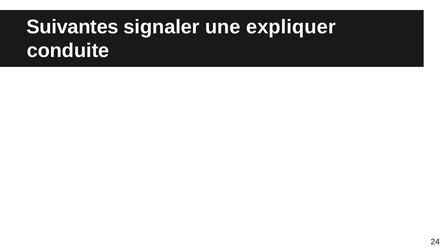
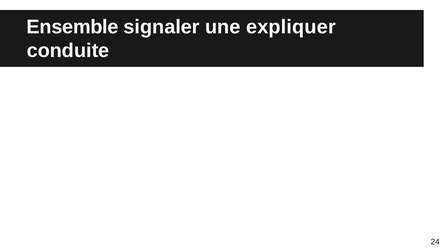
Suivantes: Suivantes -> Ensemble
